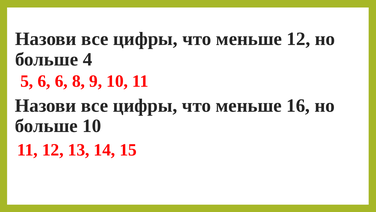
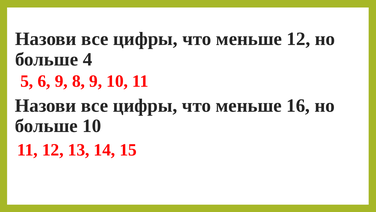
6 6: 6 -> 9
